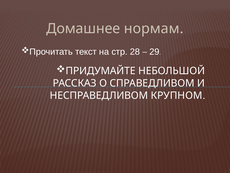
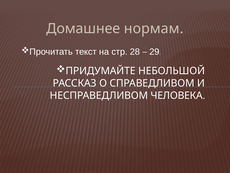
КРУПНОМ: КРУПНОМ -> ЧЕЛОВЕКА
